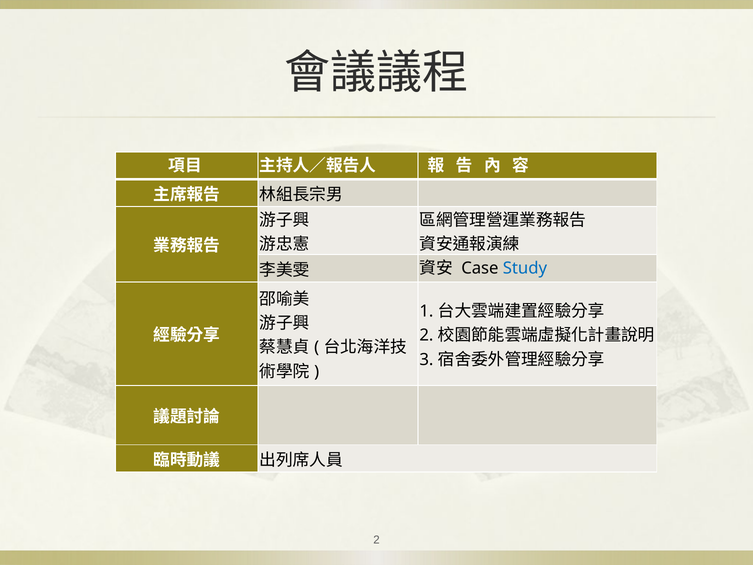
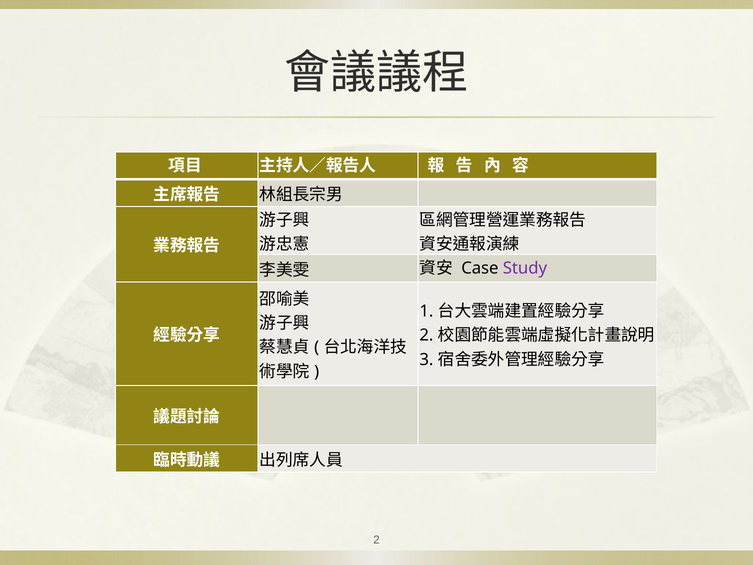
Study colour: blue -> purple
